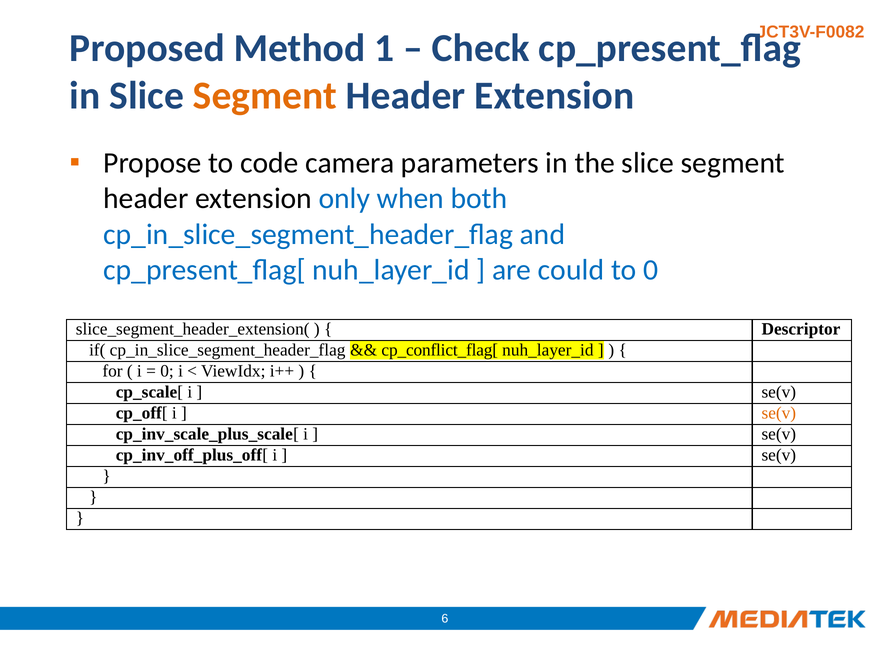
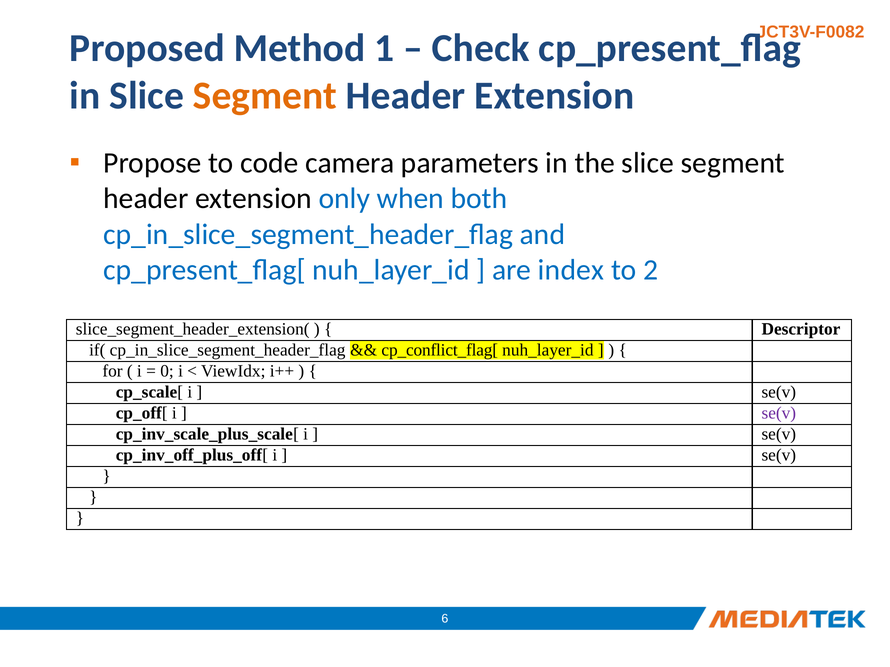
could: could -> index
to 0: 0 -> 2
se(v at (779, 414) colour: orange -> purple
